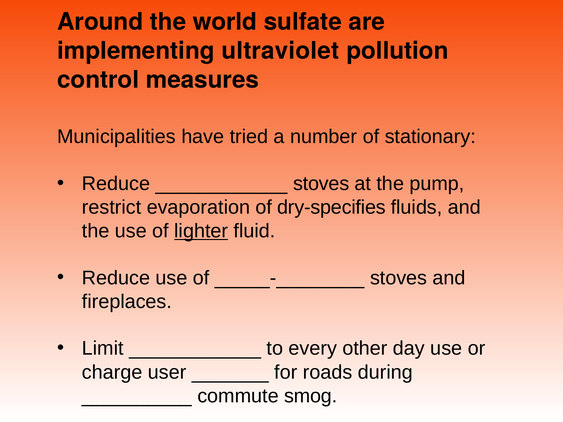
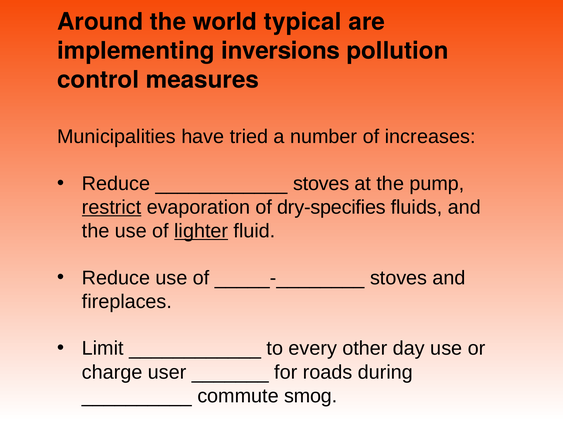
sulfate: sulfate -> typical
ultraviolet: ultraviolet -> inversions
stationary: stationary -> increases
restrict underline: none -> present
